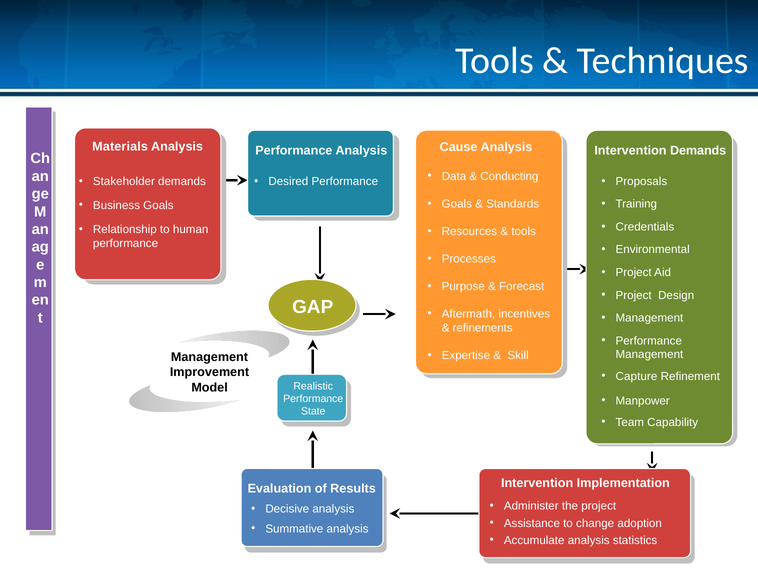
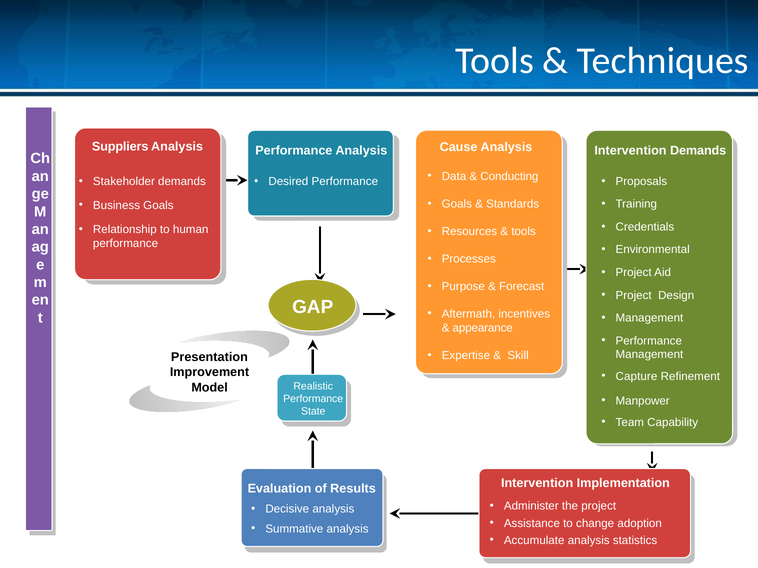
Materials: Materials -> Suppliers
refinements: refinements -> appearance
Management at (209, 357): Management -> Presentation
